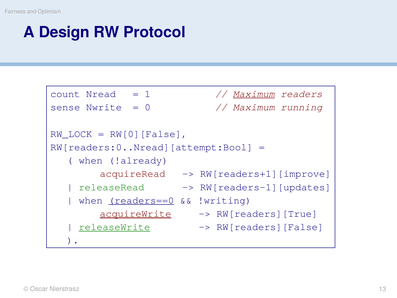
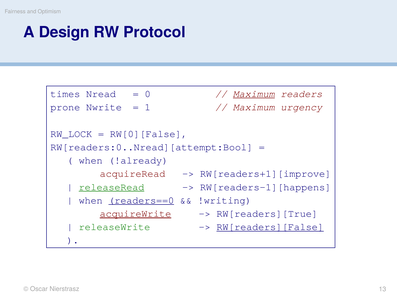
count: count -> times
1: 1 -> 0
sense: sense -> prone
0: 0 -> 1
running: running -> urgency
releaseRead underline: none -> present
RW[readers-1][updates: RW[readers-1][updates -> RW[readers-1][happens
releaseWrite underline: present -> none
RW[readers][False underline: none -> present
